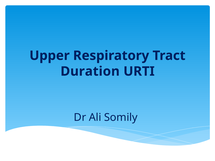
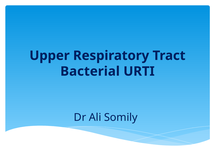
Duration: Duration -> Bacterial
